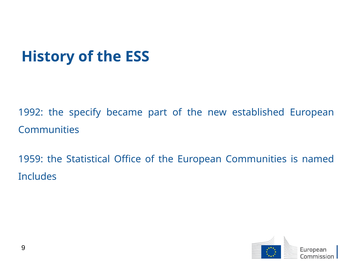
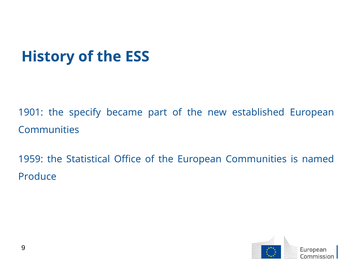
1992: 1992 -> 1901
Includes: Includes -> Produce
